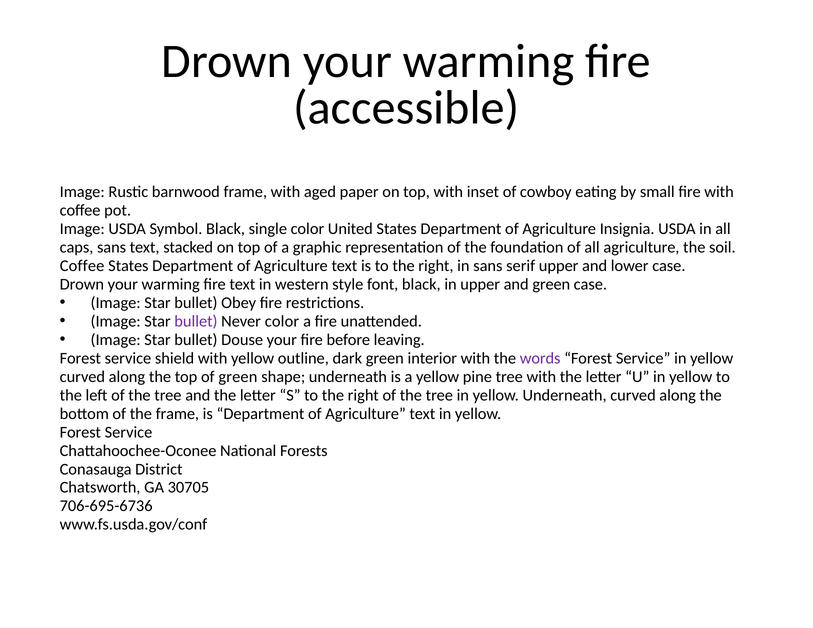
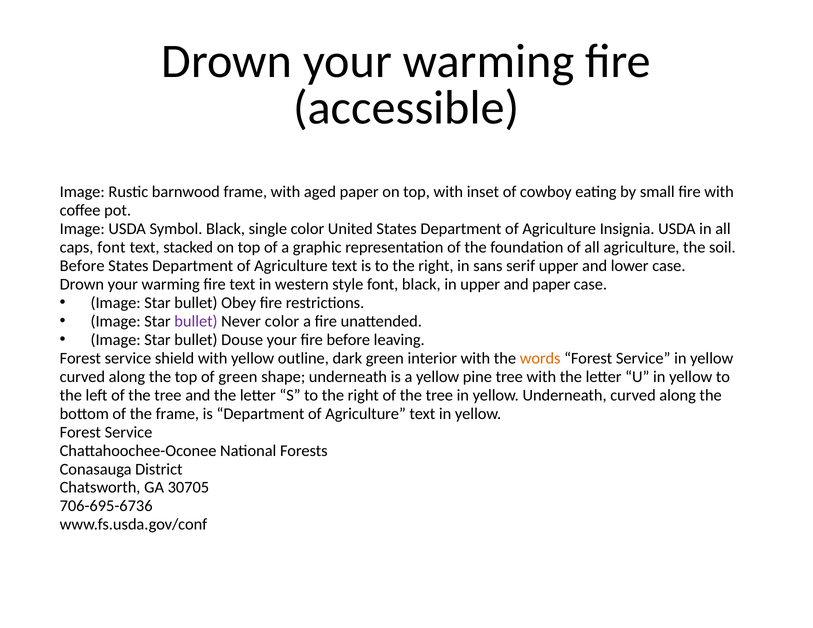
caps sans: sans -> font
Coffee at (82, 266): Coffee -> Before
and green: green -> paper
words colour: purple -> orange
